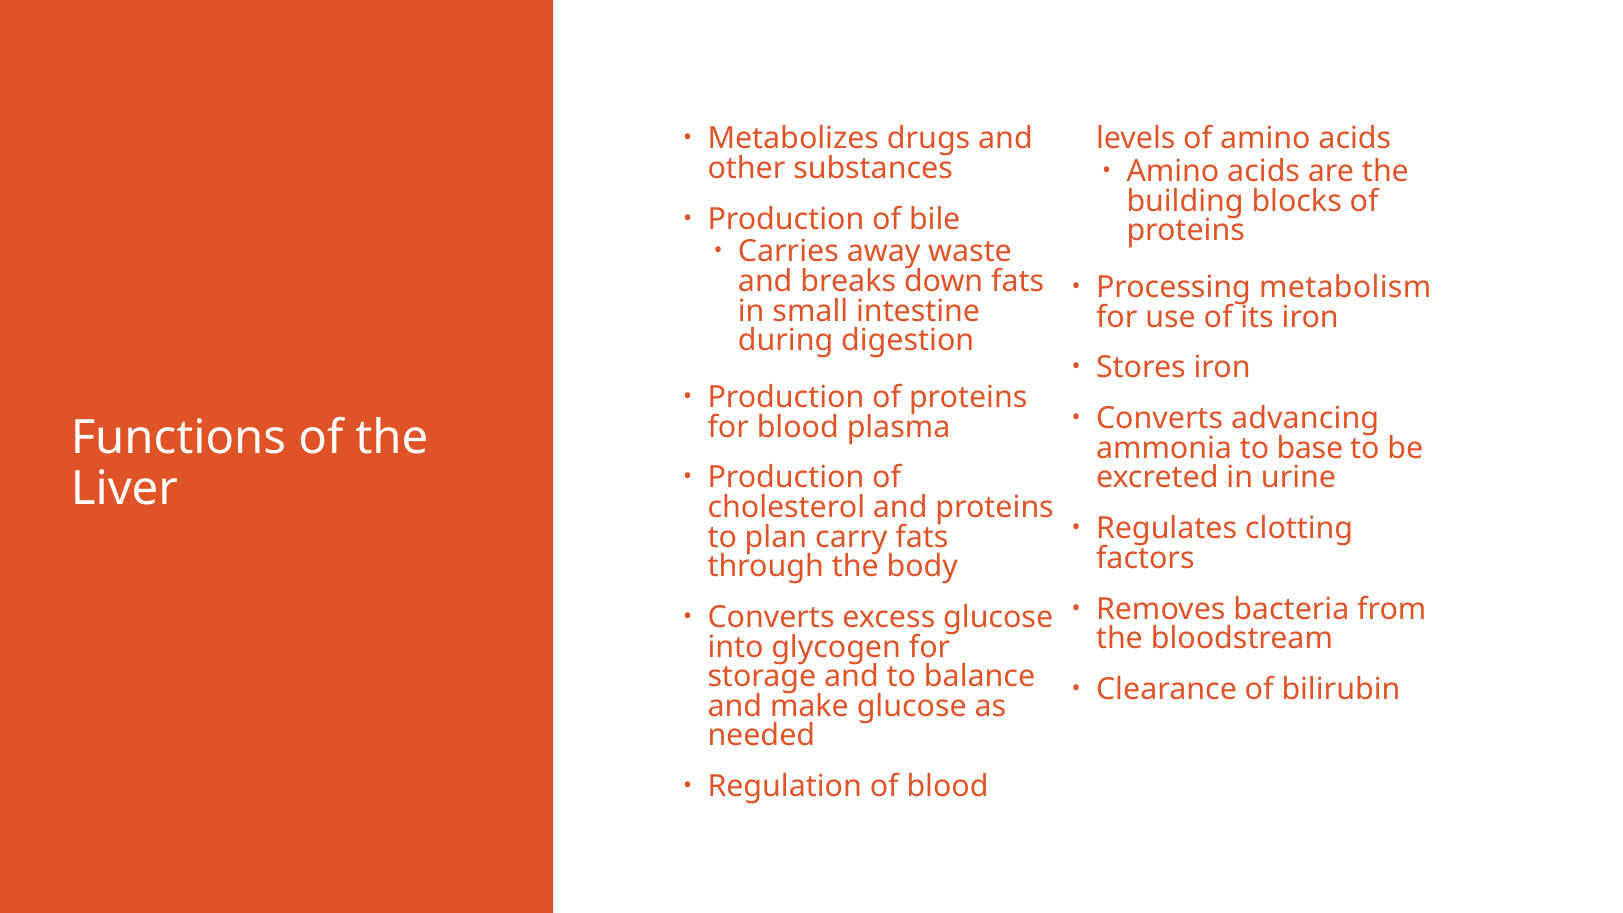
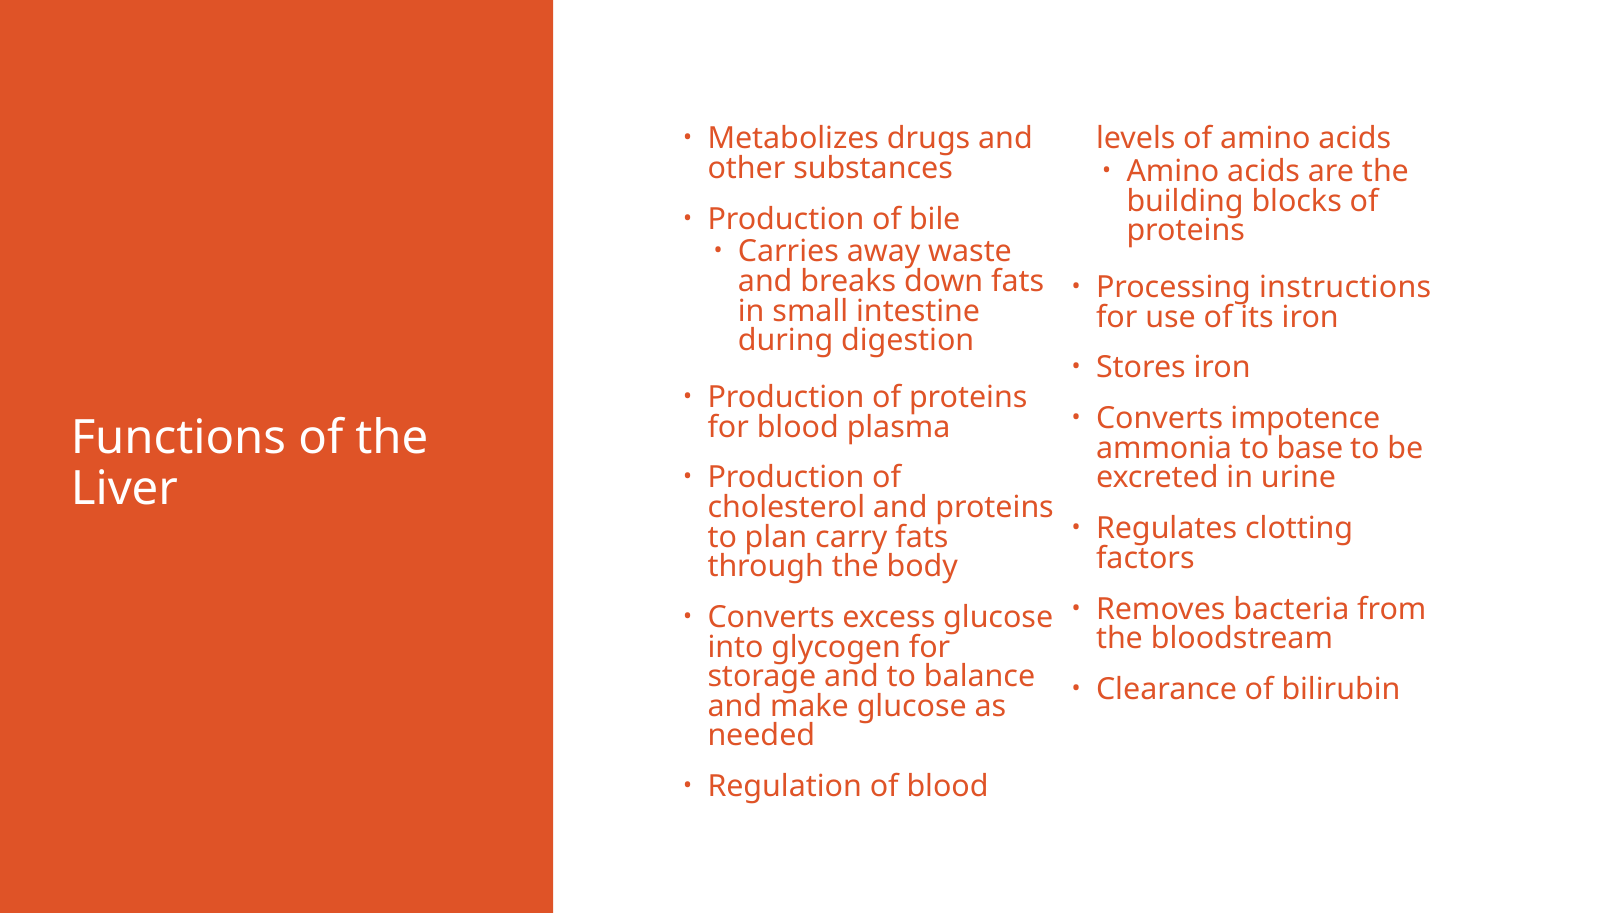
metabolism: metabolism -> instructions
advancing: advancing -> impotence
